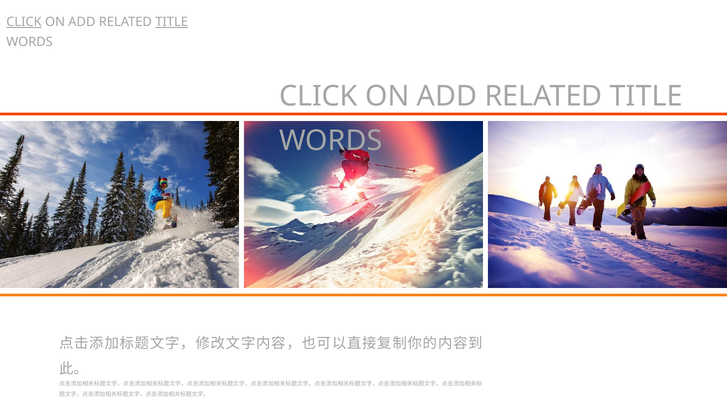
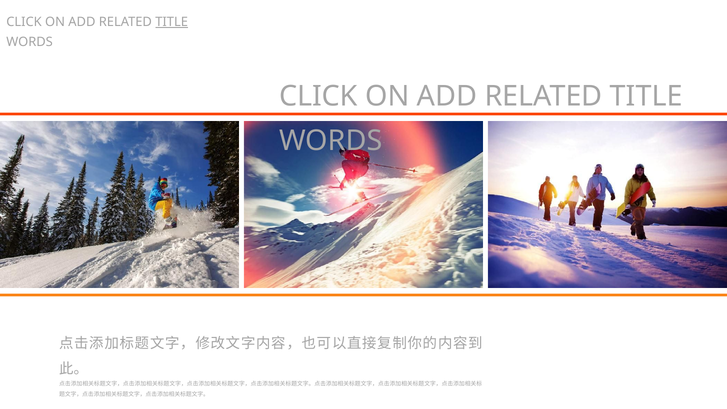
CLICK at (24, 22) underline: present -> none
